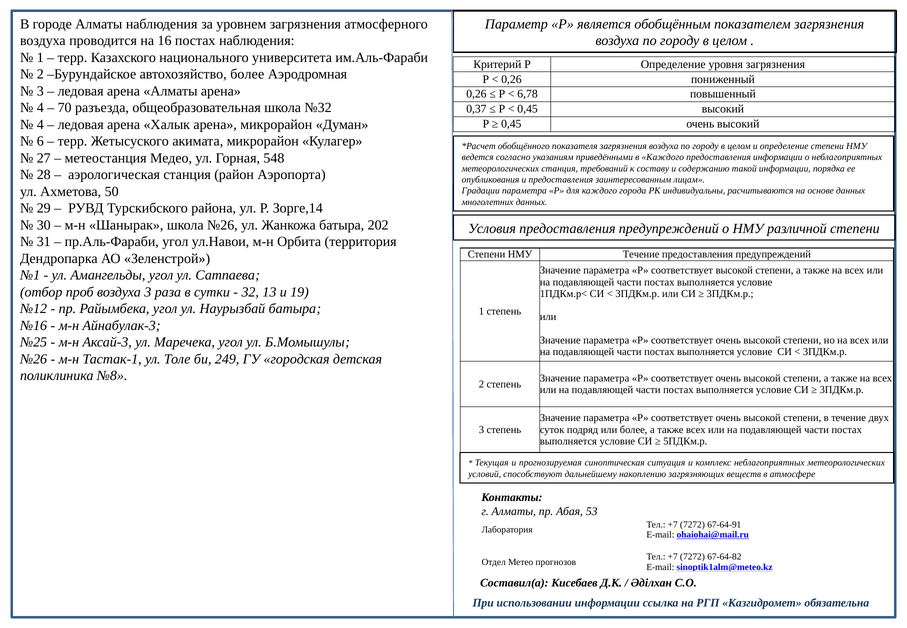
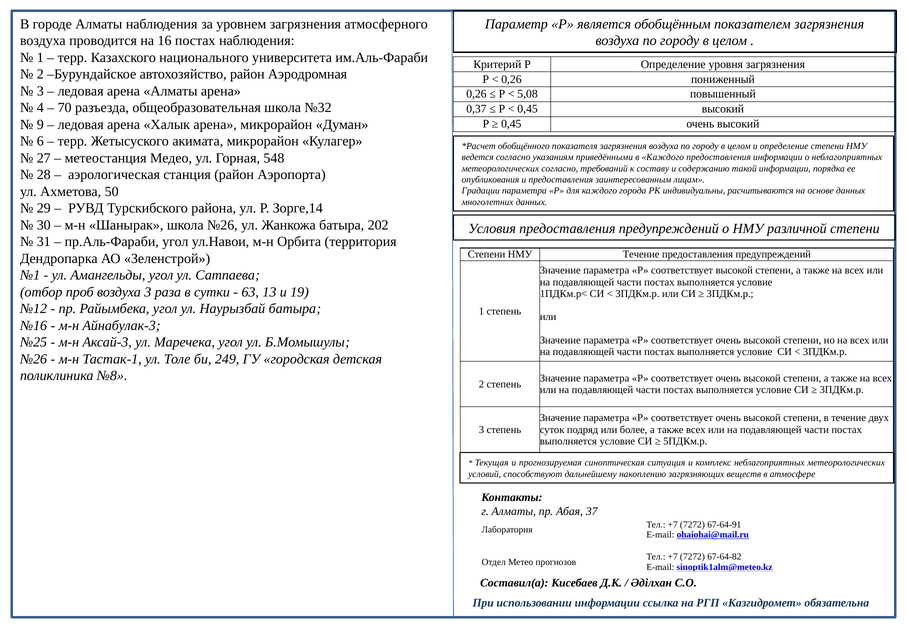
автохозяйство более: более -> район
6,78: 6,78 -> 5,08
4 at (40, 125): 4 -> 9
метеорологических станция: станция -> согласно
32: 32 -> 63
53: 53 -> 37
